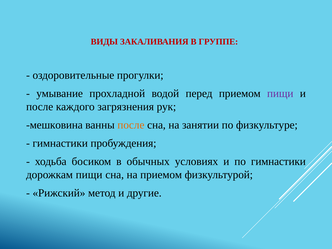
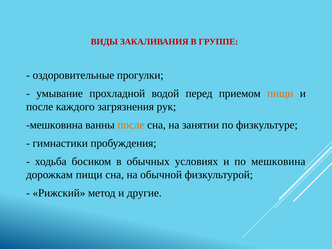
пищи at (280, 93) colour: purple -> orange
по гимнастики: гимнастики -> мешковина
на приемом: приемом -> обычной
